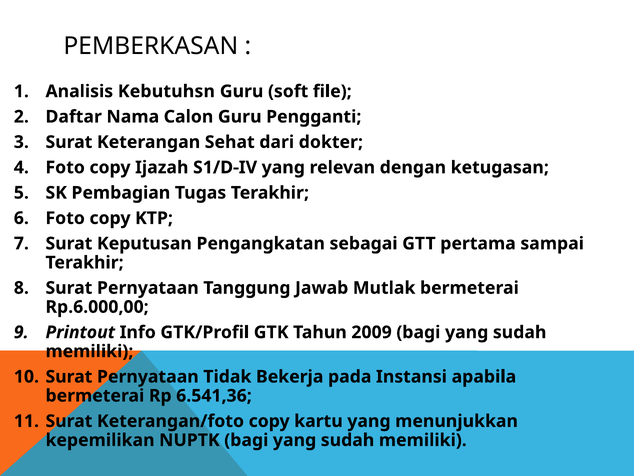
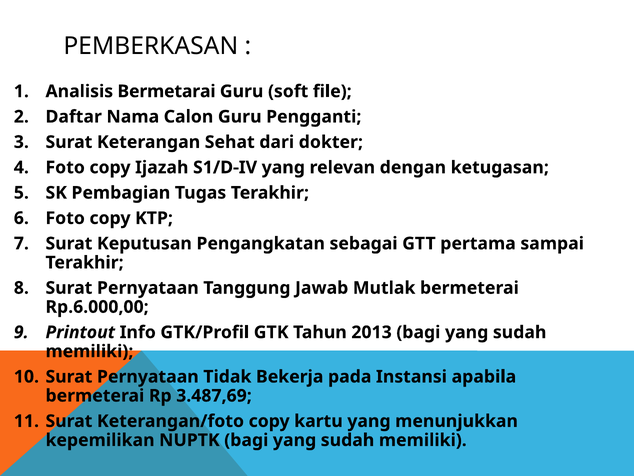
Kebutuhsn: Kebutuhsn -> Bermetarai
2009: 2009 -> 2013
6.541,36: 6.541,36 -> 3.487,69
